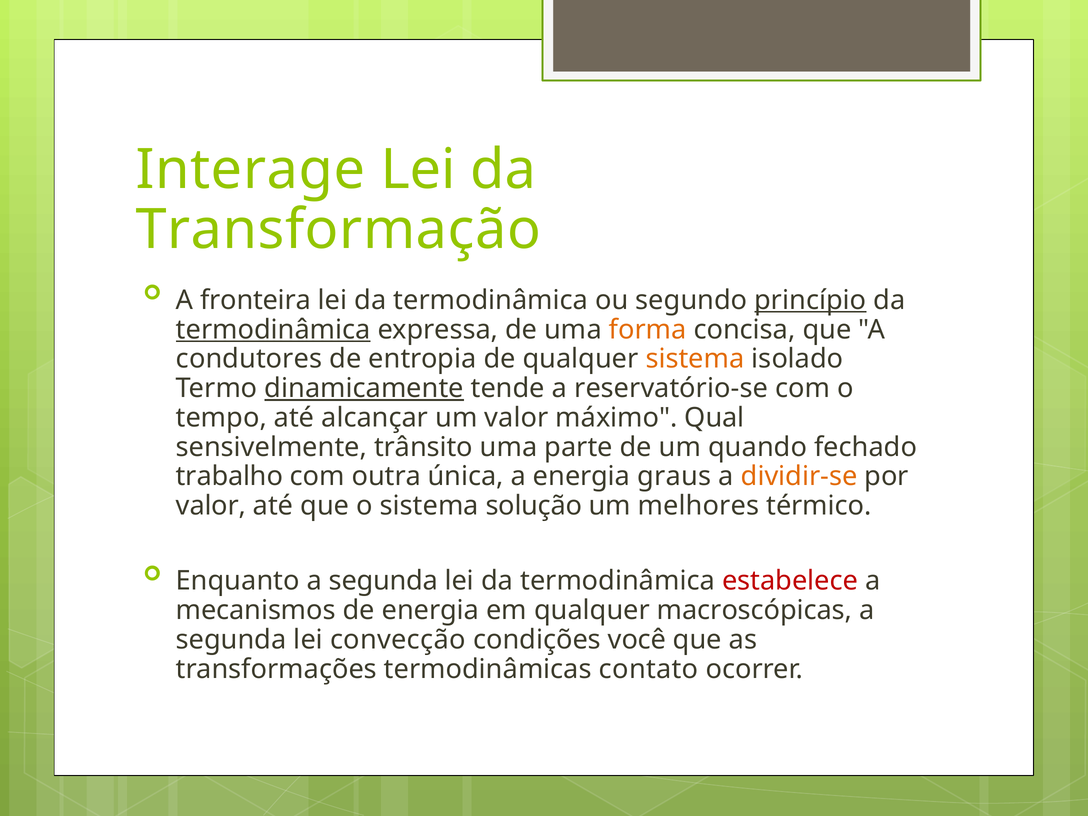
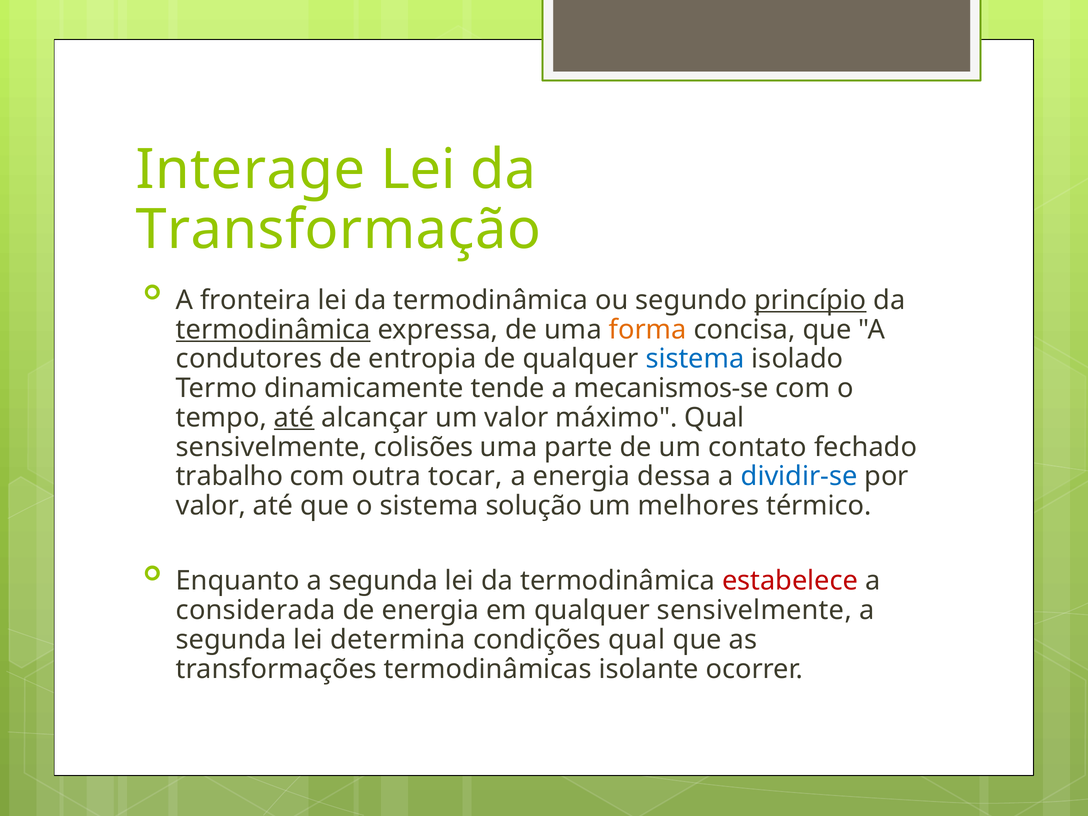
sistema at (695, 359) colour: orange -> blue
dinamicamente underline: present -> none
reservatório-se: reservatório-se -> mecanismos-se
até at (294, 418) underline: none -> present
trânsito: trânsito -> colisões
quando: quando -> contato
única: única -> tocar
graus: graus -> dessa
dividir-se colour: orange -> blue
mecanismos: mecanismos -> considerada
qualquer macroscópicas: macroscópicas -> sensivelmente
convecção: convecção -> determina
condições você: você -> qual
contato: contato -> isolante
